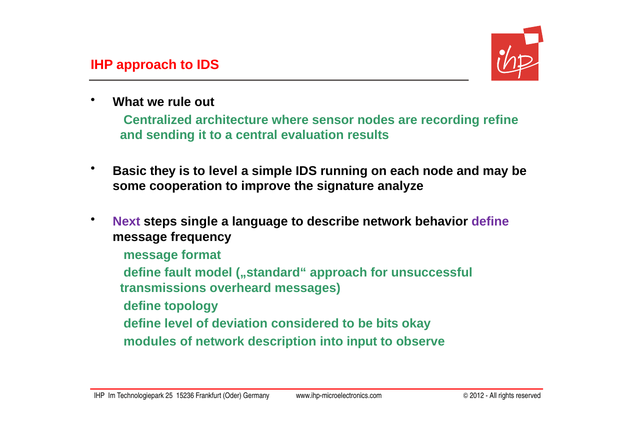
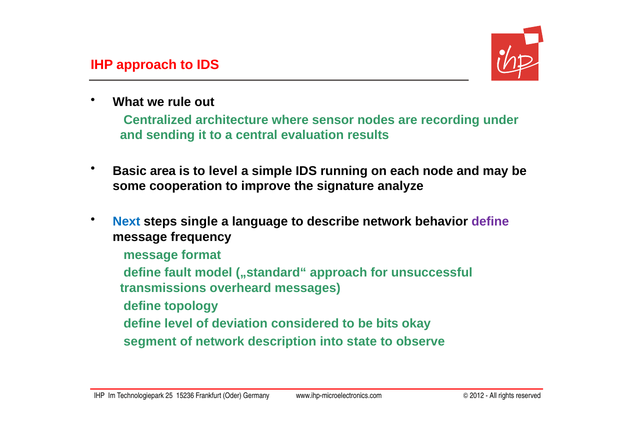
refine: refine -> under
they: they -> area
Next colour: purple -> blue
modules: modules -> segment
input: input -> state
